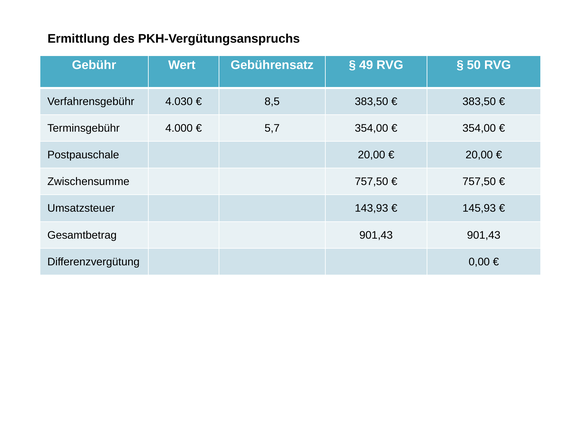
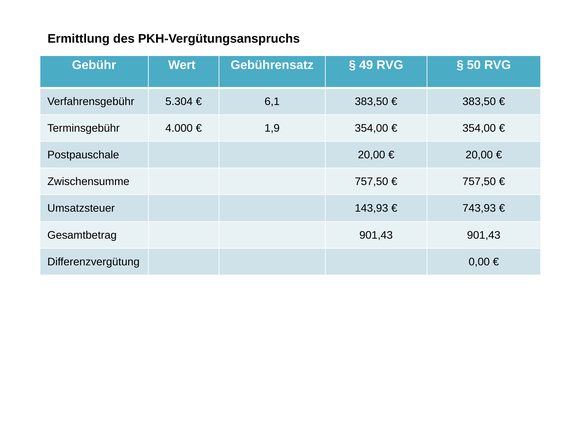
4.030: 4.030 -> 5.304
8,5: 8,5 -> 6,1
5,7: 5,7 -> 1,9
145,93: 145,93 -> 743,93
